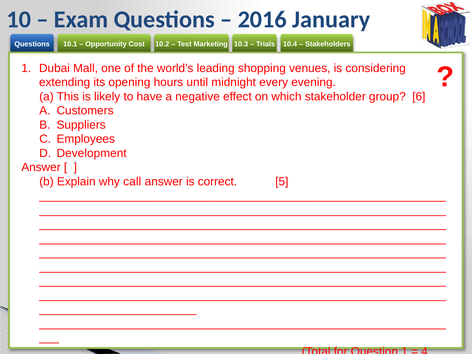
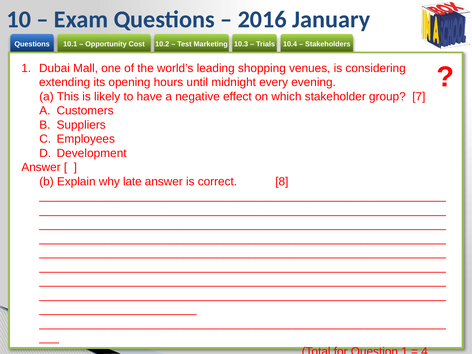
6: 6 -> 7
call: call -> late
5: 5 -> 8
